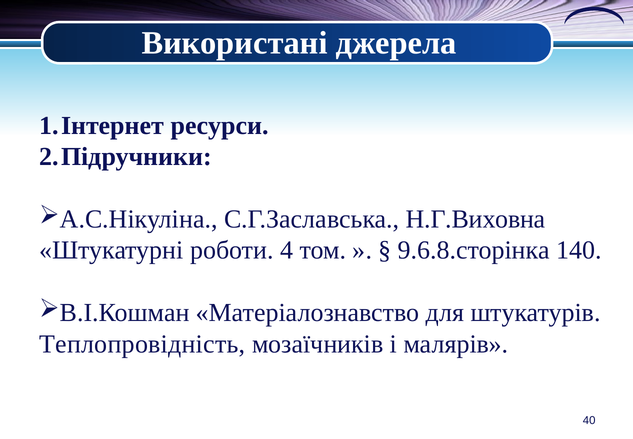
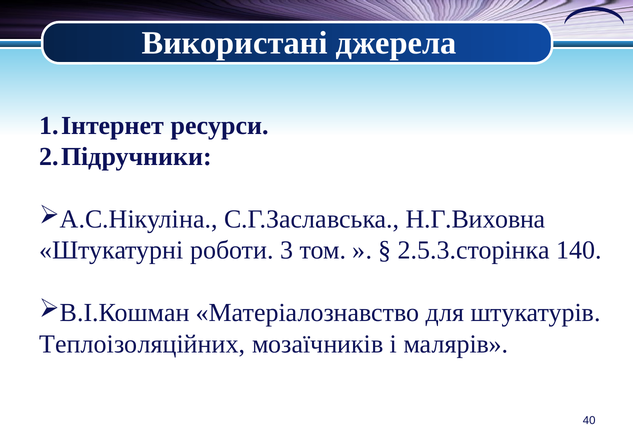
4: 4 -> 3
9.6.8.сторінка: 9.6.8.сторінка -> 2.5.3.сторінка
Теплопровідність: Теплопровідність -> Теплоізоляційних
